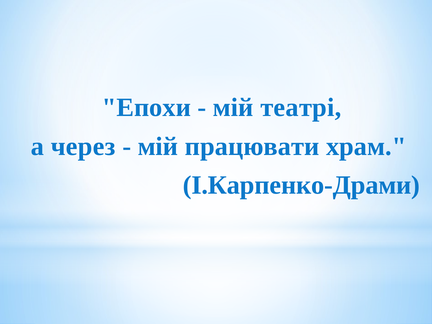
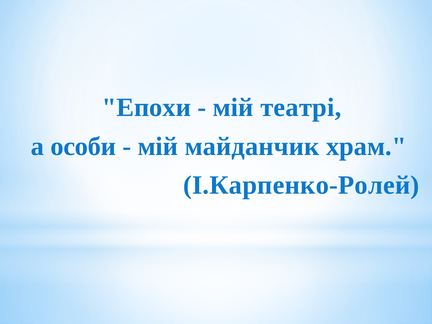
через: через -> особи
працювати: працювати -> майданчик
І.Карпенко-Драми: І.Карпенко-Драми -> І.Карпенко-Ролей
